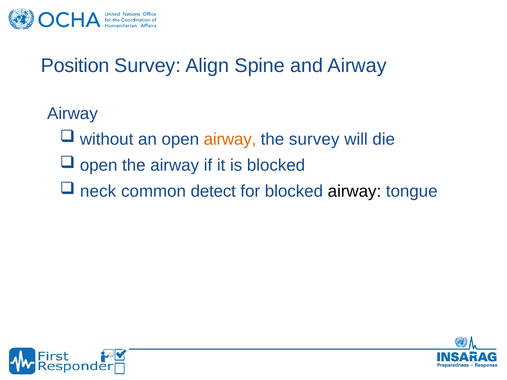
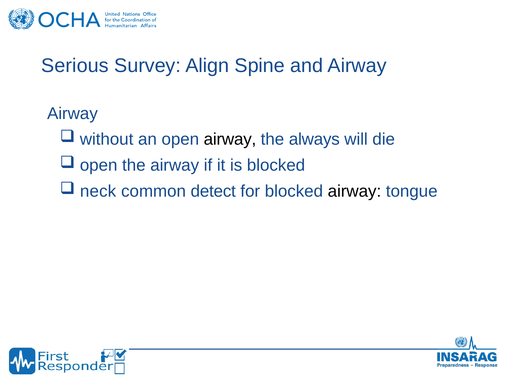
Position: Position -> Serious
airway at (230, 140) colour: orange -> black
the survey: survey -> always
